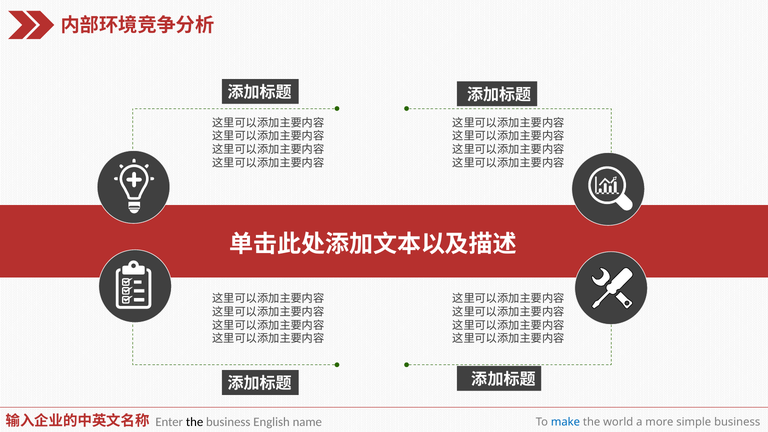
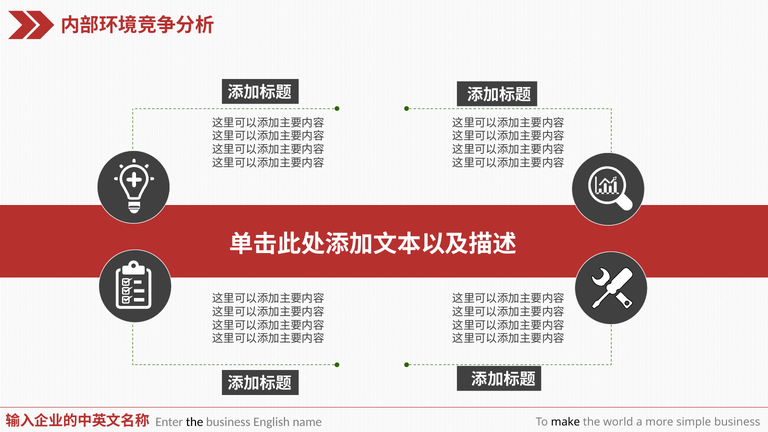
make colour: blue -> black
